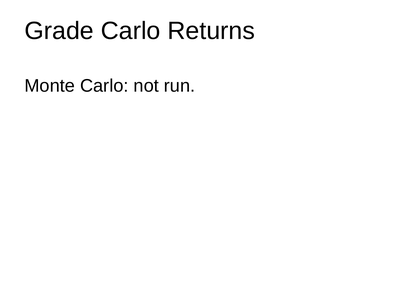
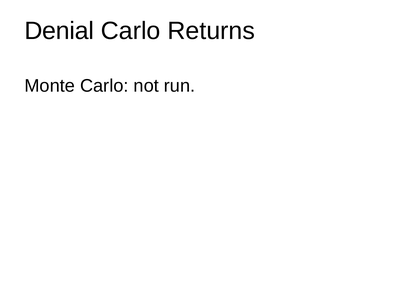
Grade: Grade -> Denial
